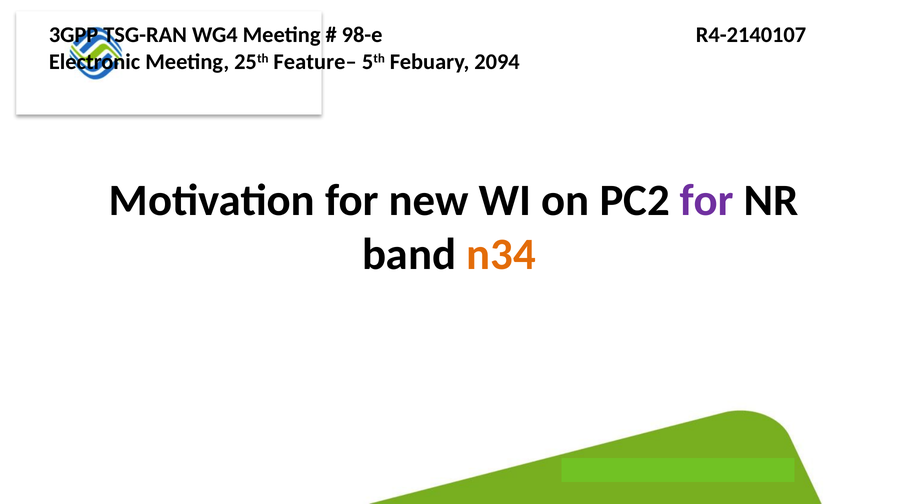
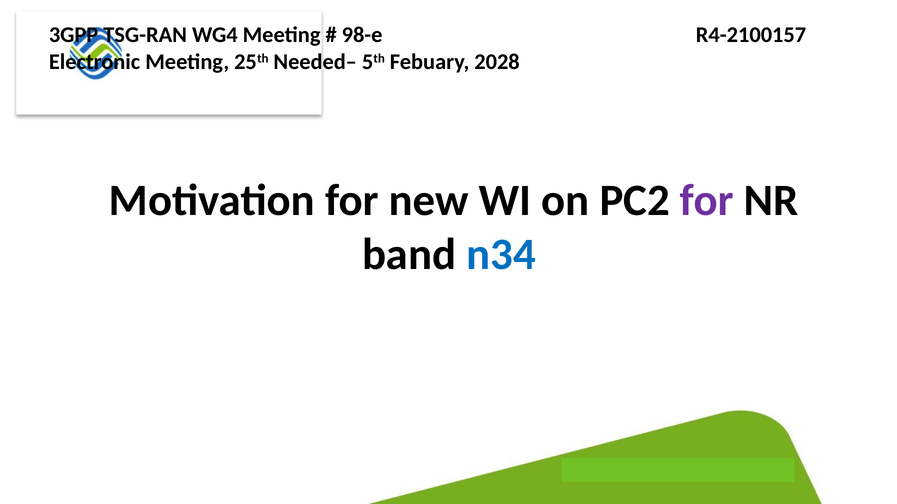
R4-2140107: R4-2140107 -> R4-2100157
Feature–: Feature– -> Needed–
2094: 2094 -> 2028
n34 colour: orange -> blue
